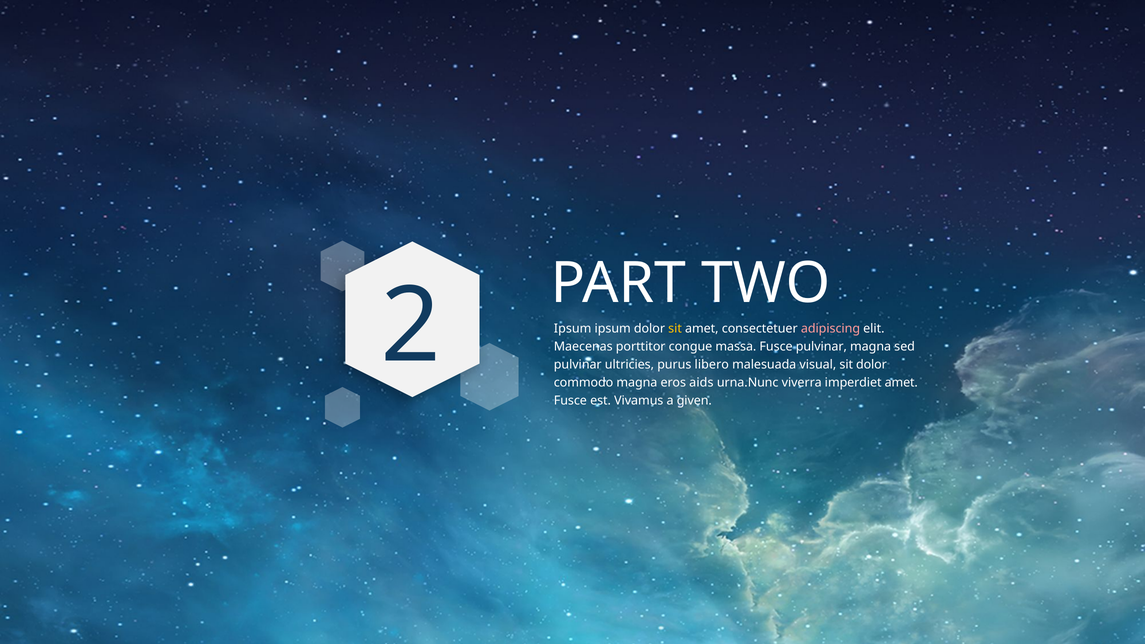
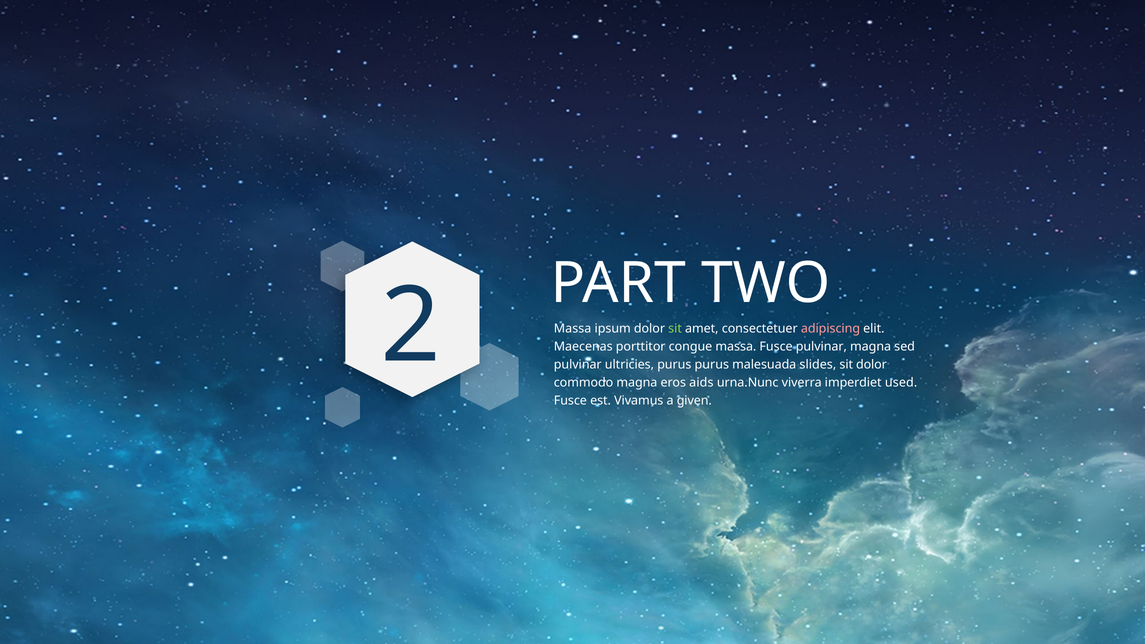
Ipsum at (573, 329): Ipsum -> Massa
sit at (675, 329) colour: yellow -> light green
purus libero: libero -> purus
visual: visual -> slides
imperdiet amet: amet -> used
